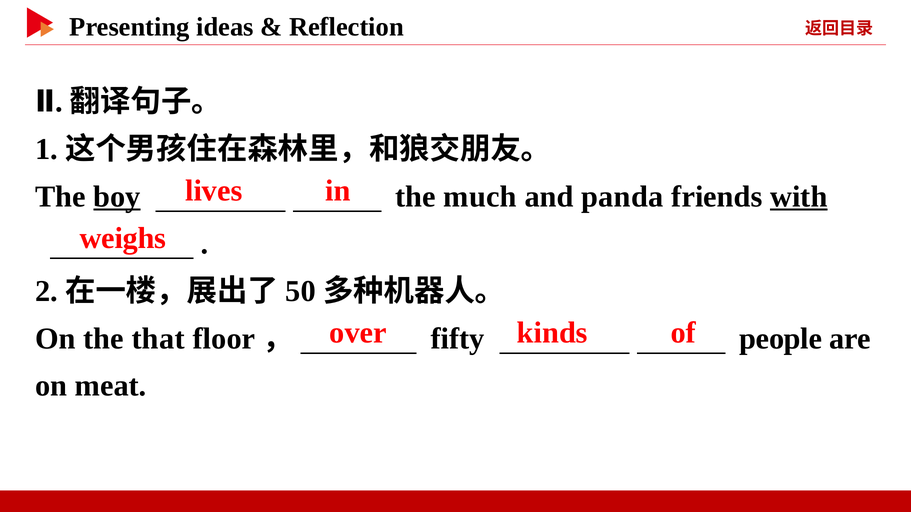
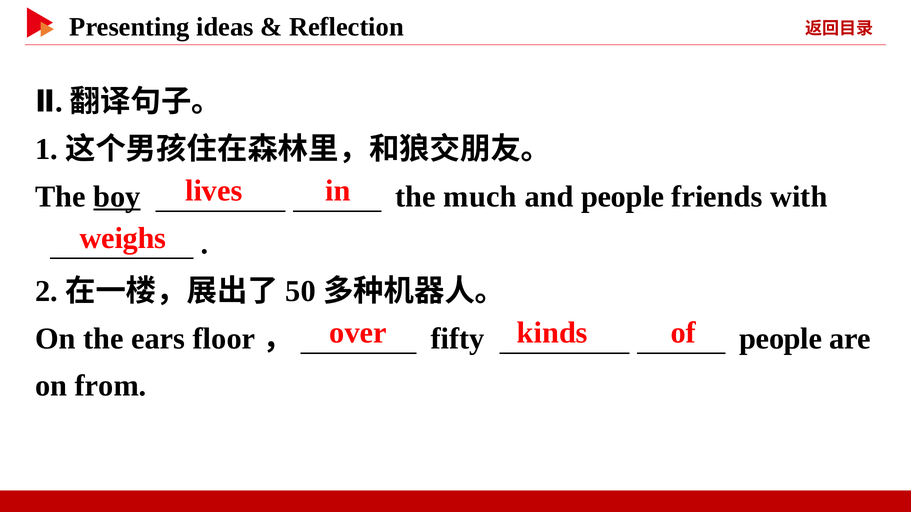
and panda: panda -> people
with underline: present -> none
that: that -> ears
meat: meat -> from
